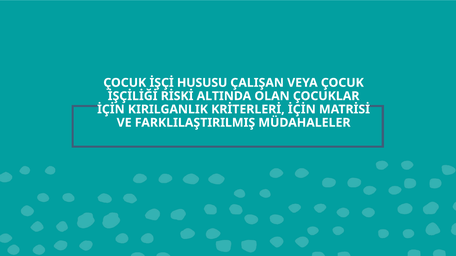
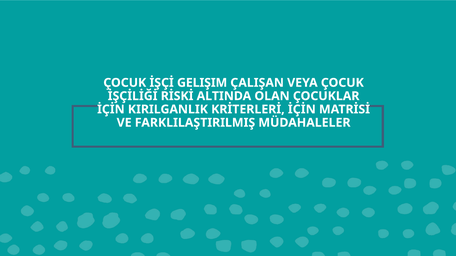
HUSUSU: HUSUSU -> GELIŞIM
